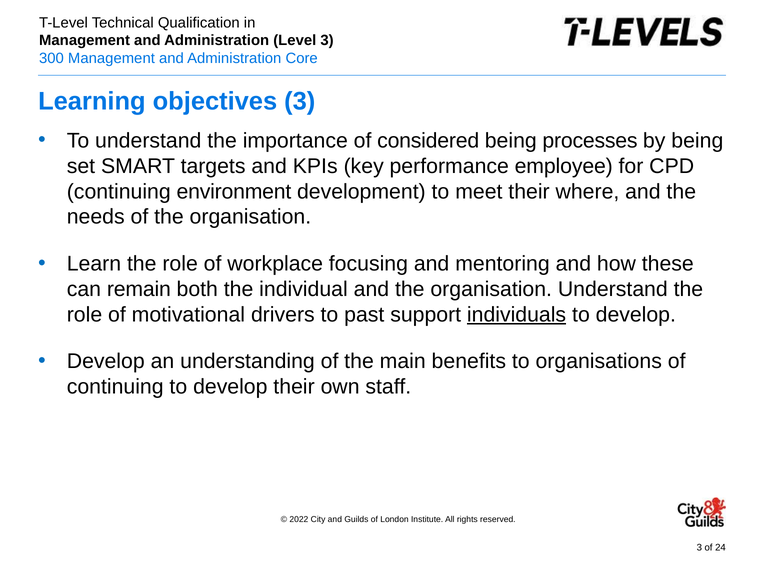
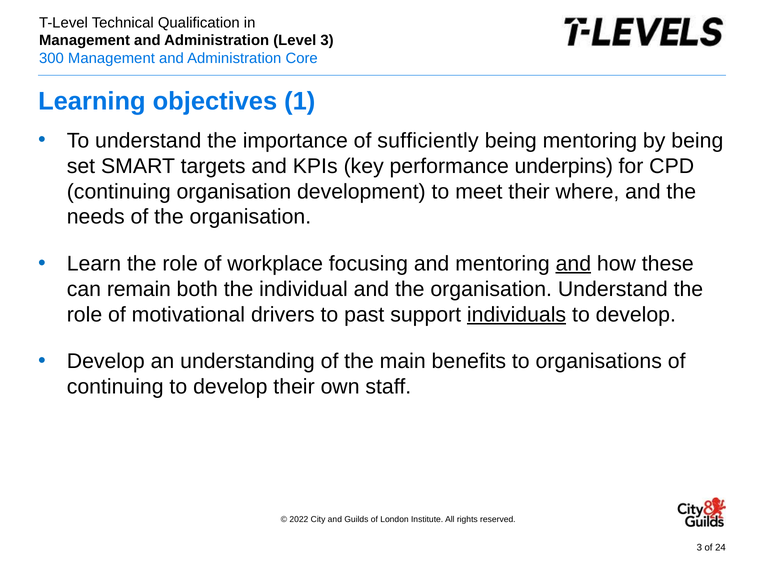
objectives 3: 3 -> 1
considered: considered -> sufficiently
being processes: processes -> mentoring
employee: employee -> underpins
continuing environment: environment -> organisation
and at (573, 264) underline: none -> present
